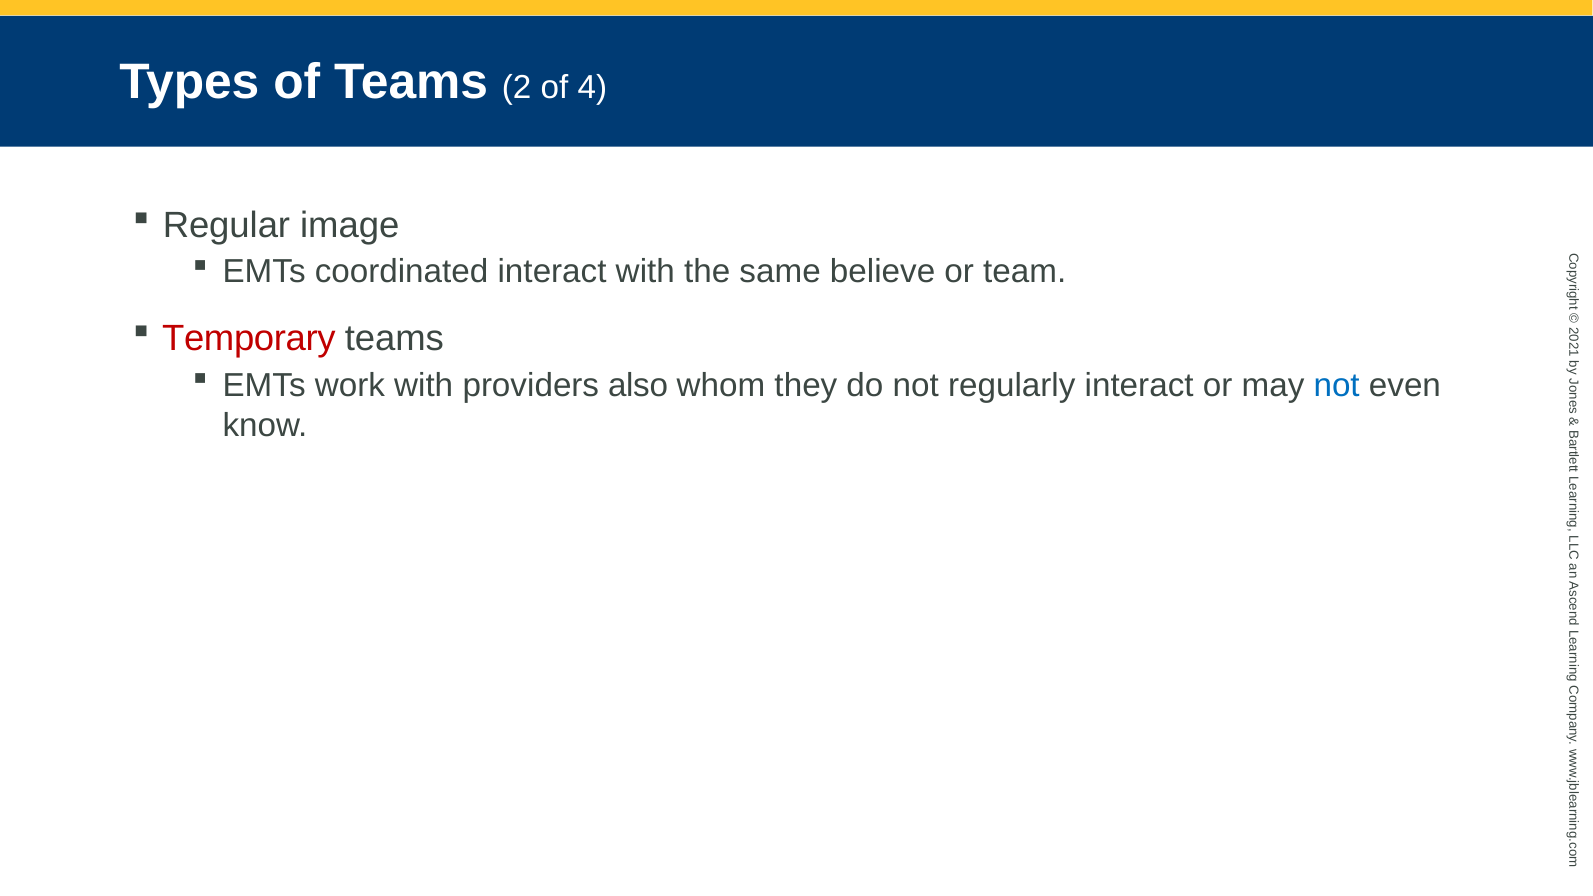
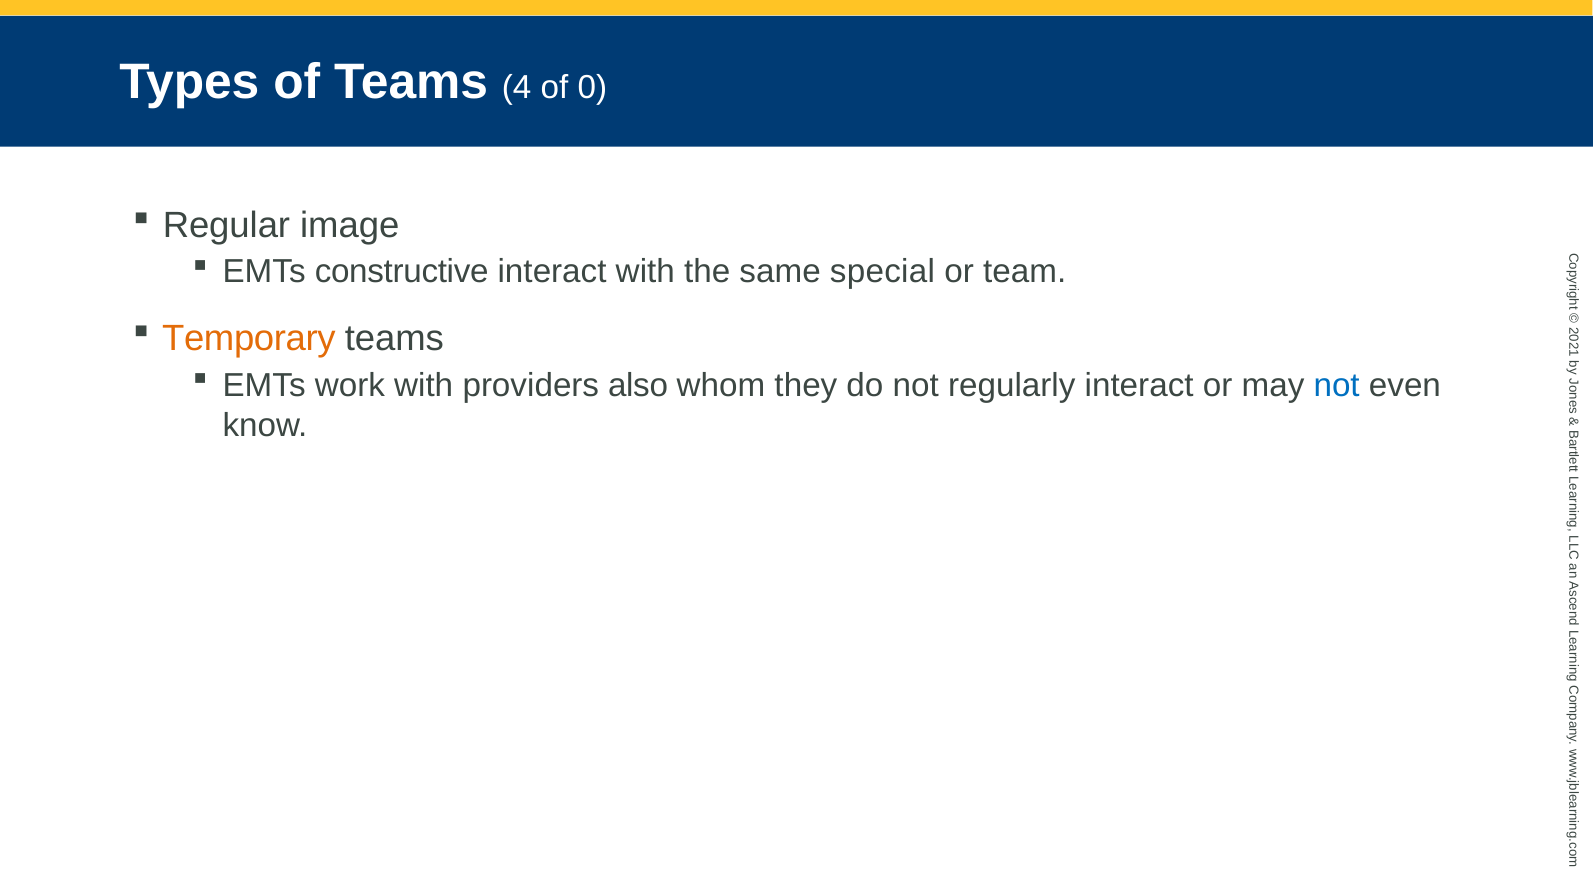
Teams 2: 2 -> 4
of 4: 4 -> 0
coordinated: coordinated -> constructive
believe: believe -> special
Temporary colour: red -> orange
